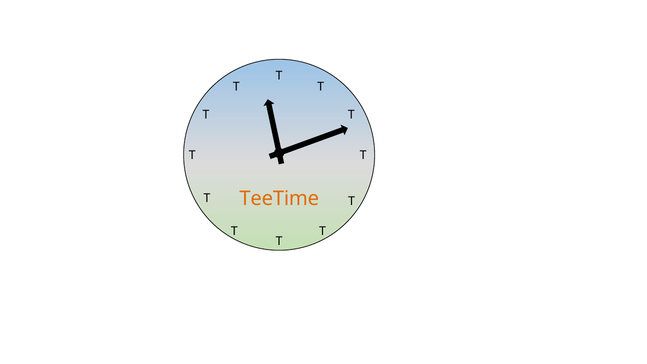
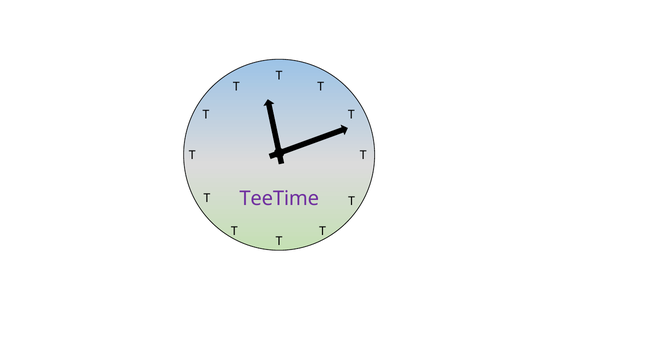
TeeTime colour: orange -> purple
